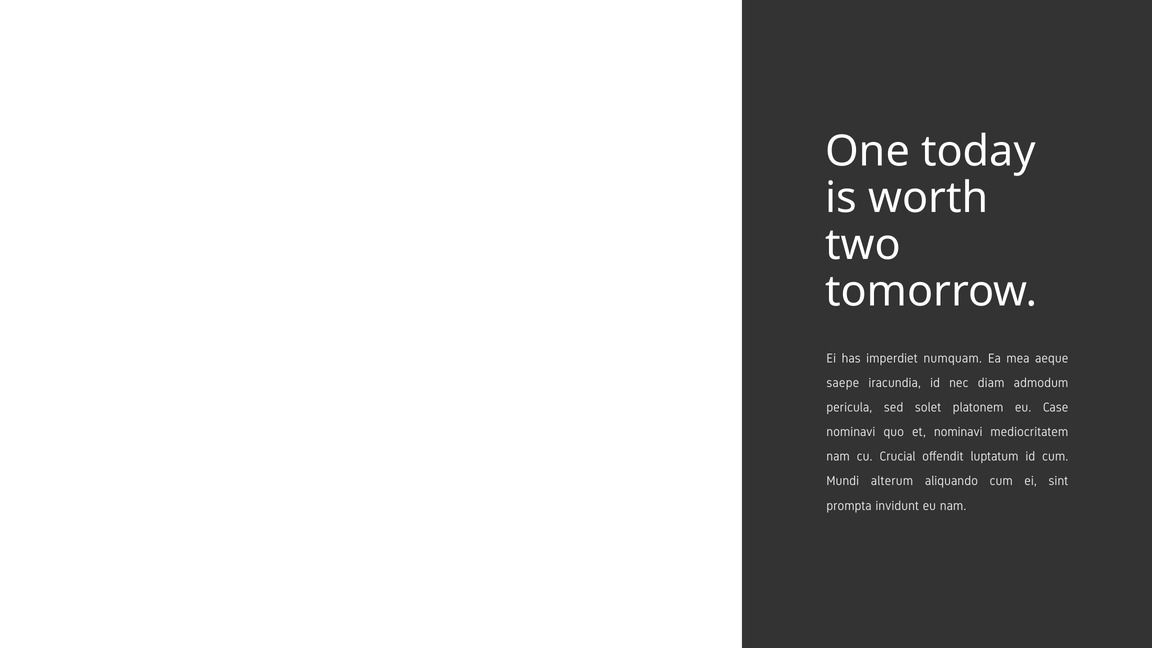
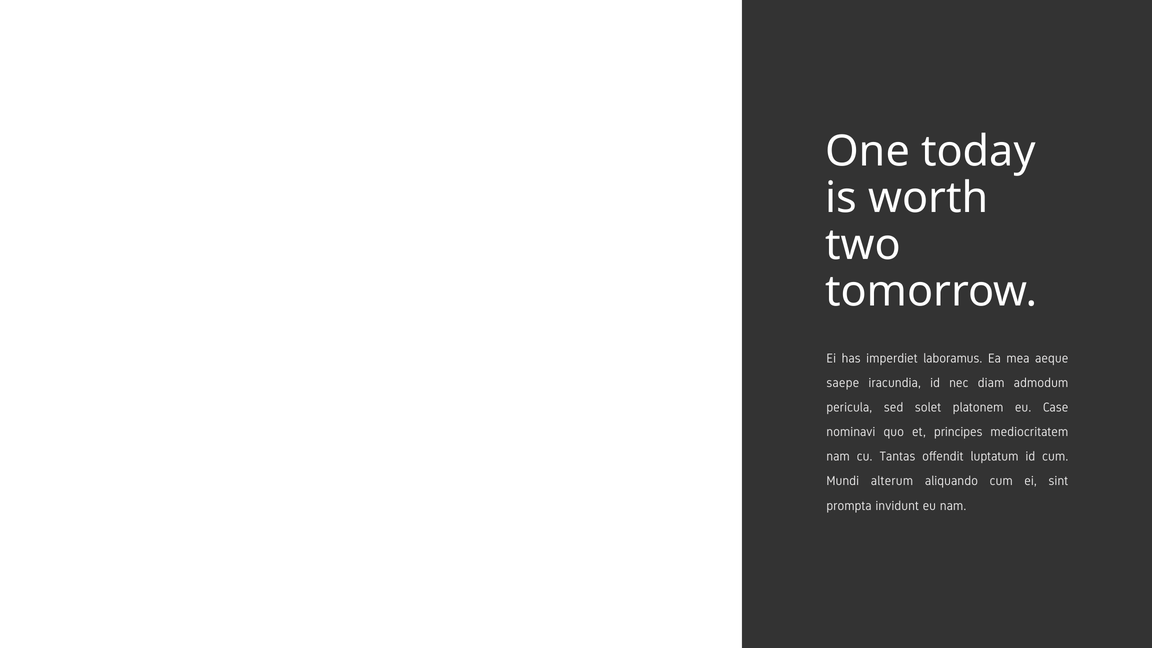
numquam: numquam -> laboramus
et nominavi: nominavi -> principes
Crucial: Crucial -> Tantas
